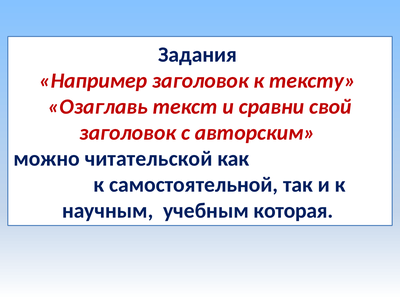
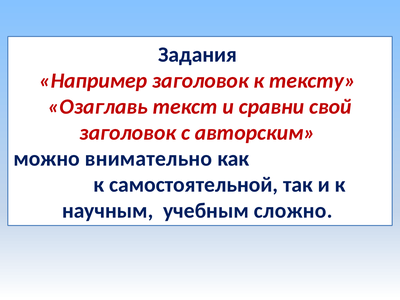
читательской: читательской -> внимательно
которая: которая -> сложно
